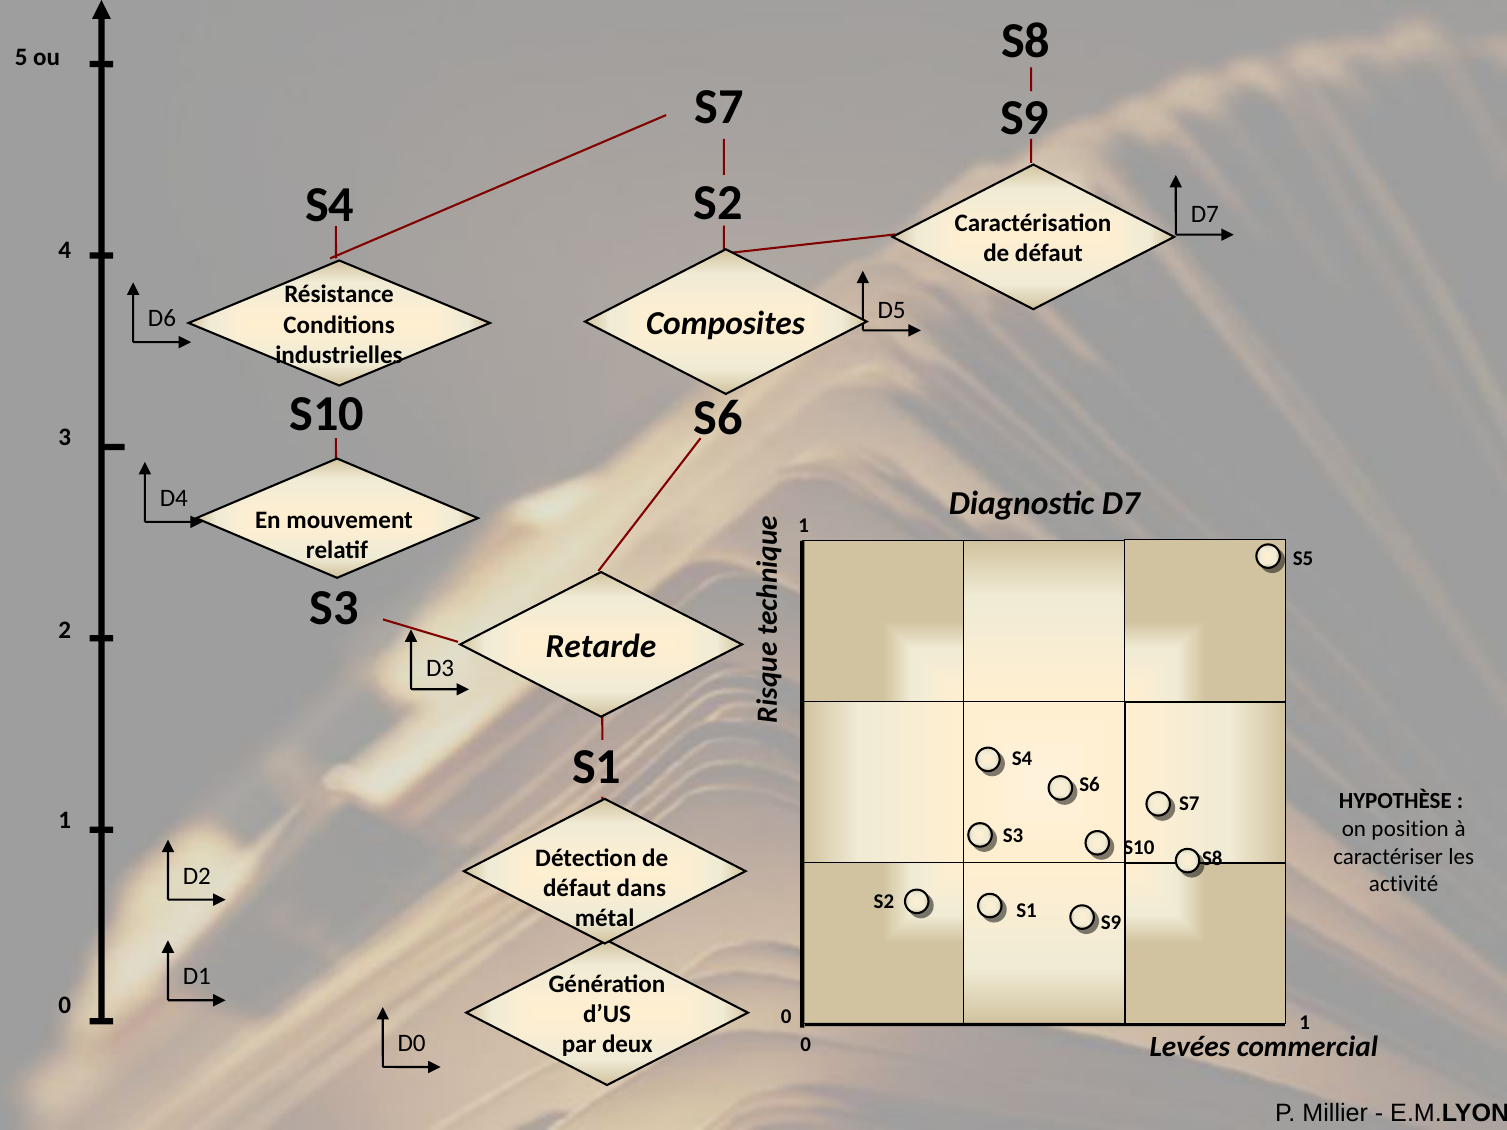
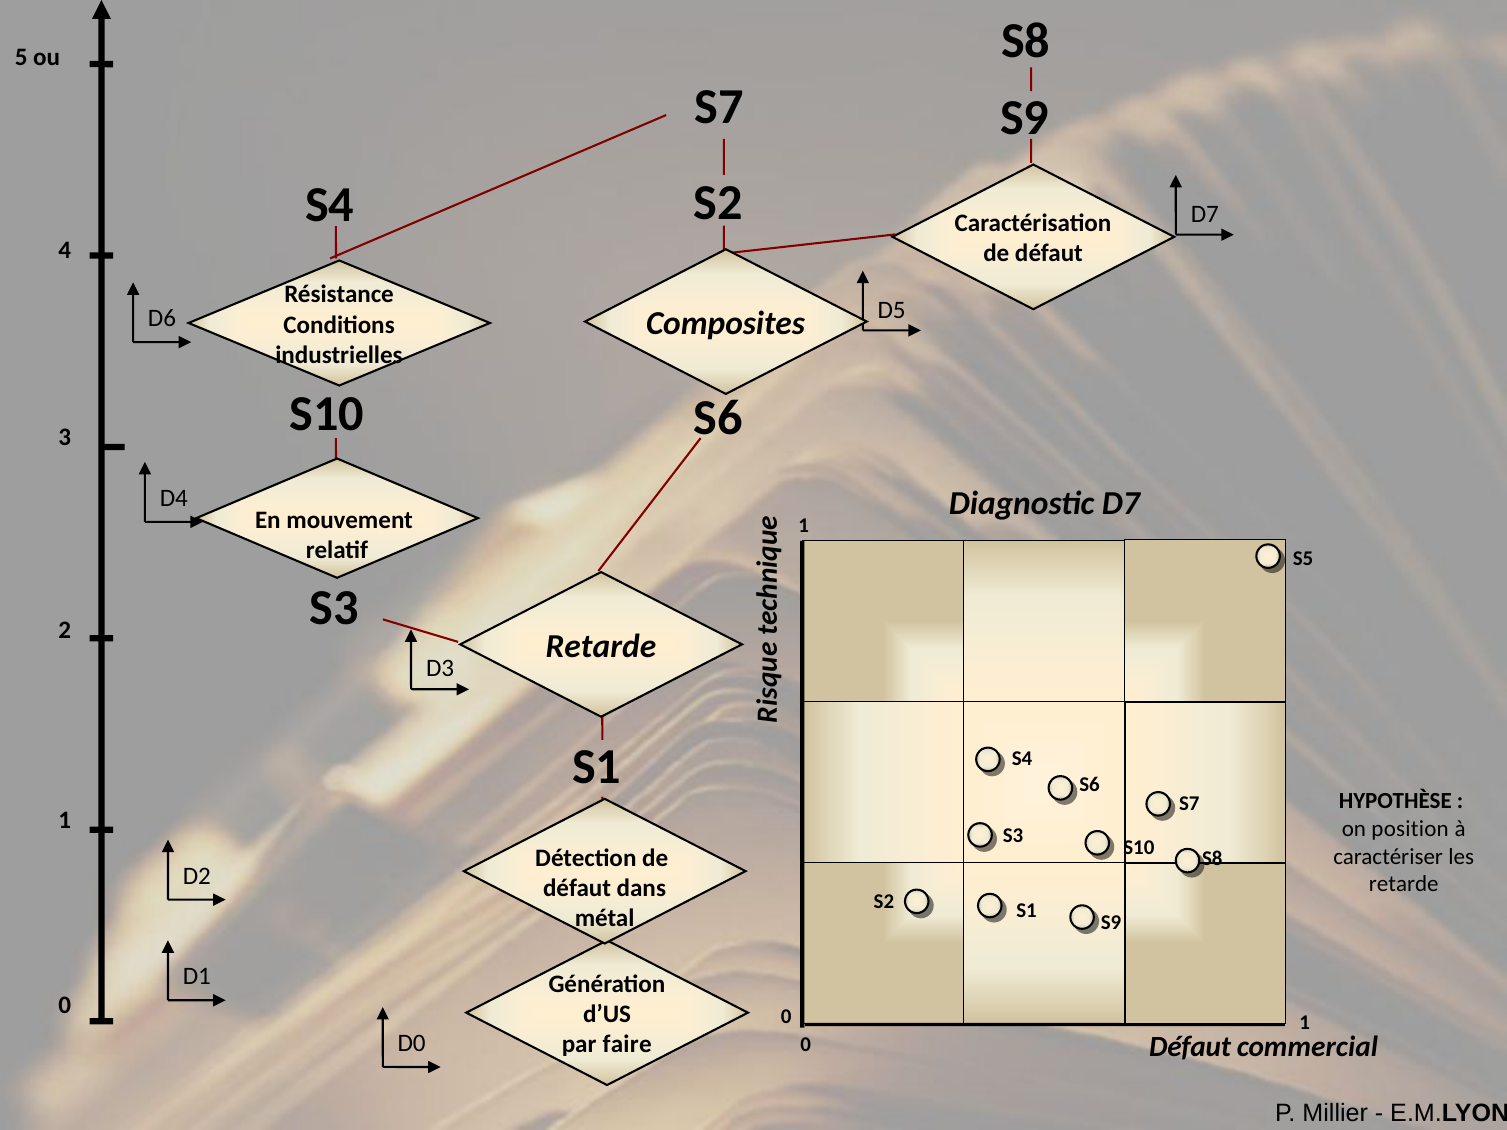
activité at (1404, 884): activité -> retarde
deux: deux -> faire
Levées at (1190, 1048): Levées -> Défaut
